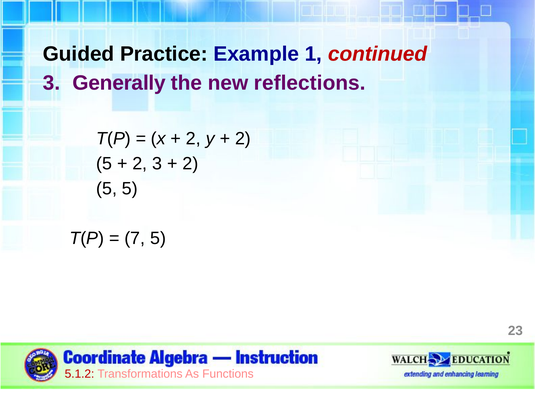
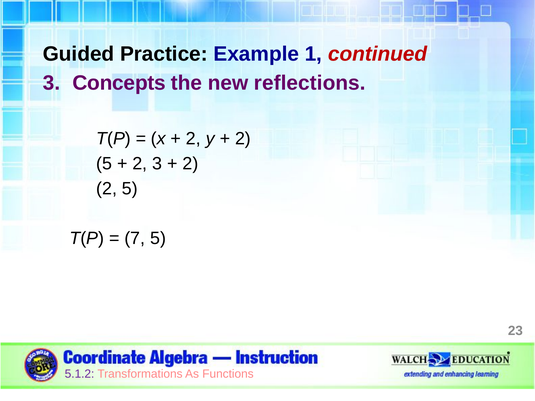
Generally: Generally -> Concepts
5 at (107, 189): 5 -> 2
5.1.2 colour: red -> purple
